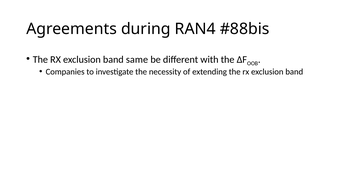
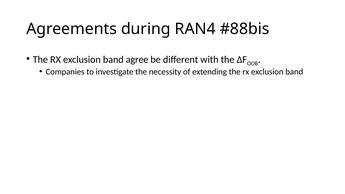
same: same -> agree
